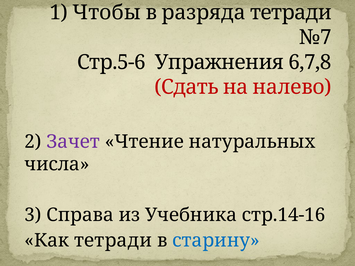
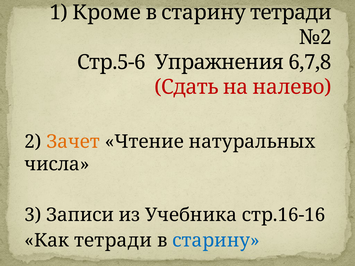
Чтобы: Чтобы -> Кроме
разряда at (204, 13): разряда -> старину
№7: №7 -> №2
Зачет colour: purple -> orange
Справа: Справа -> Записи
стр.14-16: стр.14-16 -> стр.16-16
